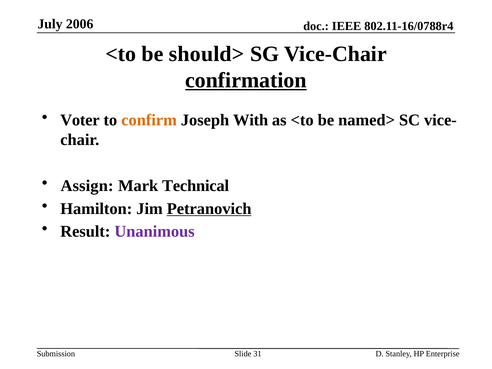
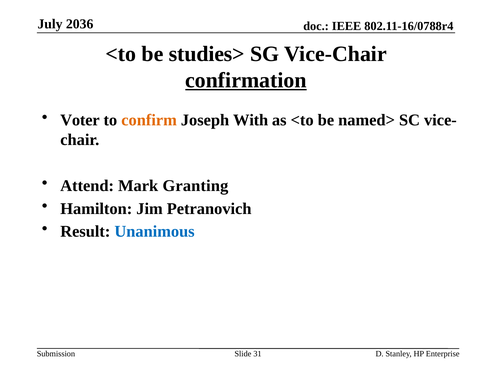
2006: 2006 -> 2036
should>: should> -> studies>
Assign: Assign -> Attend
Technical: Technical -> Granting
Petranovich underline: present -> none
Unanimous colour: purple -> blue
